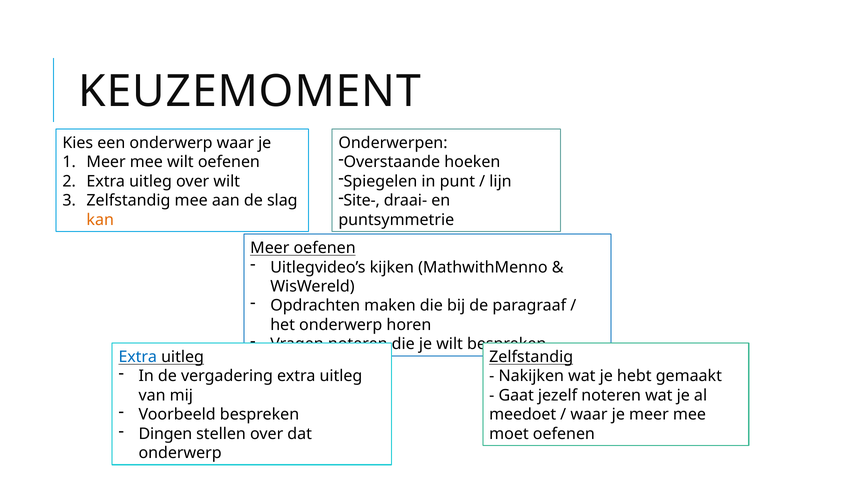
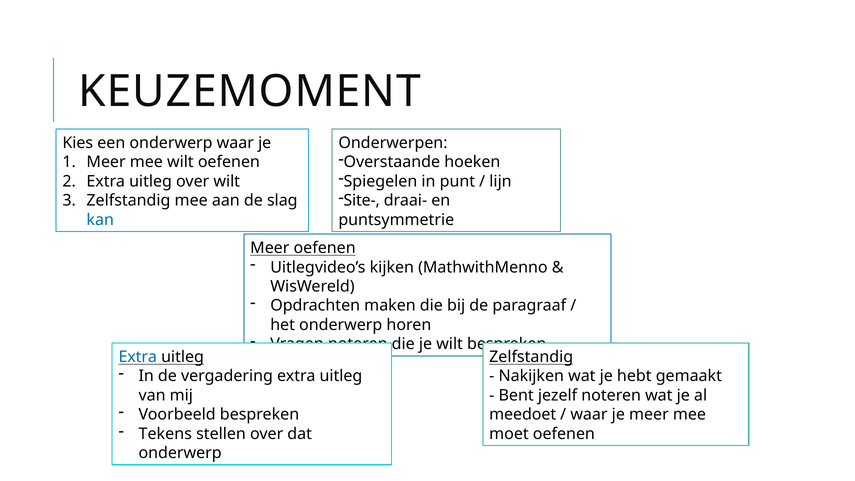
kan colour: orange -> blue
Gaat: Gaat -> Bent
Dingen: Dingen -> Tekens
